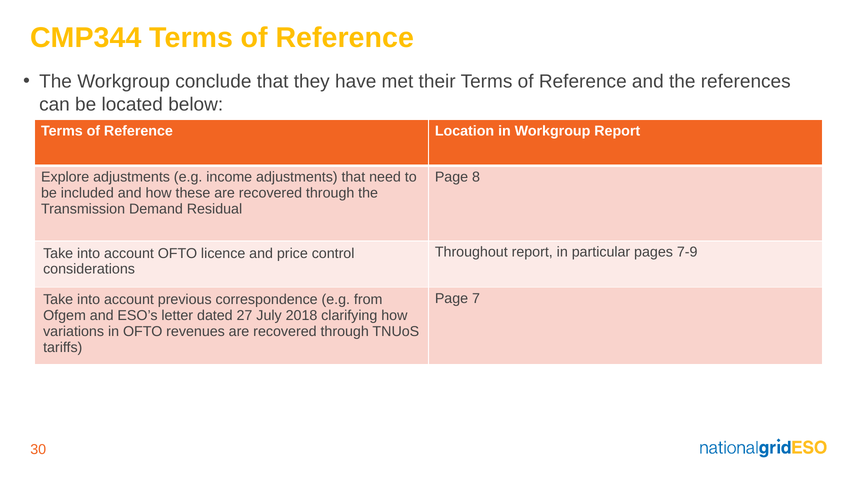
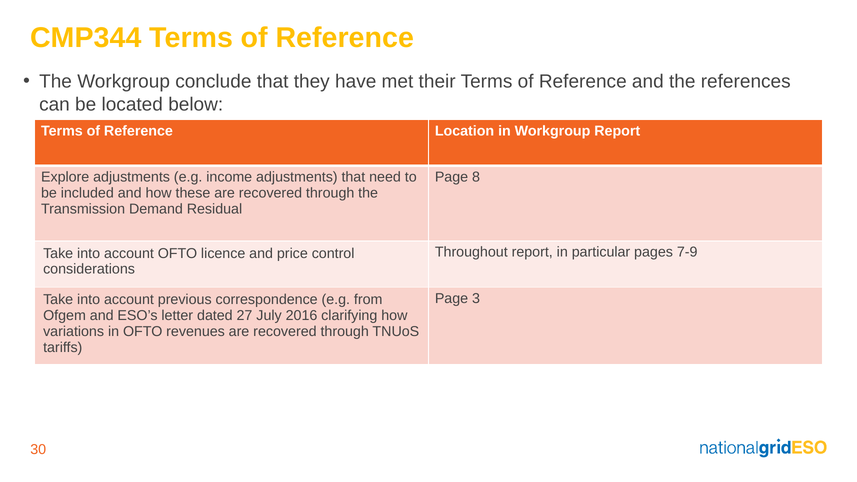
7: 7 -> 3
2018: 2018 -> 2016
